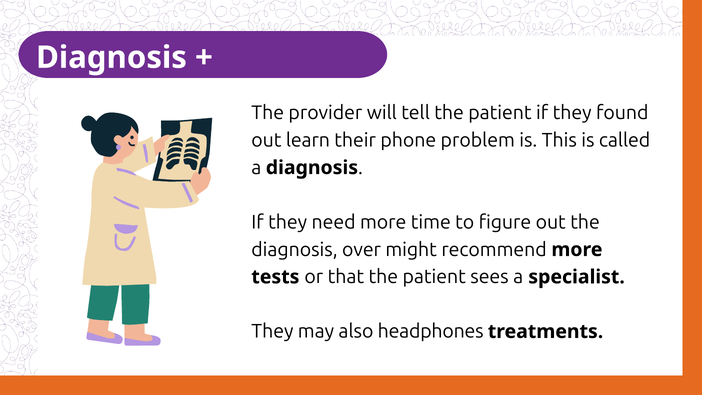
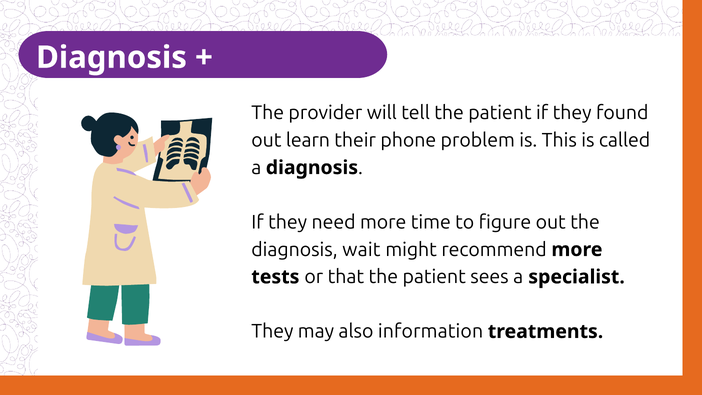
over: over -> wait
headphones: headphones -> information
